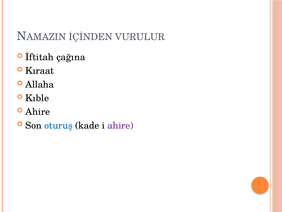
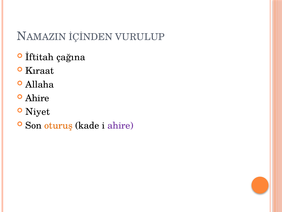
VURULUR: VURULUR -> VURULUP
Kıble at (37, 98): Kıble -> Ahire
Ahire at (38, 112): Ahire -> Niyet
oturuş colour: blue -> orange
